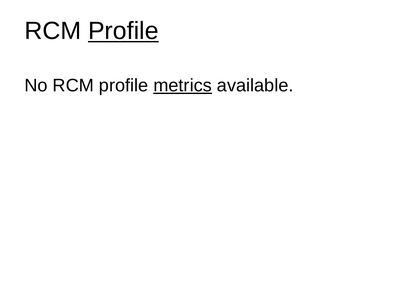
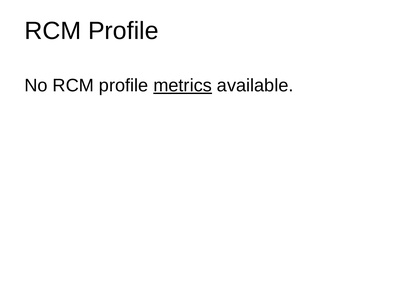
Profile at (123, 31) underline: present -> none
